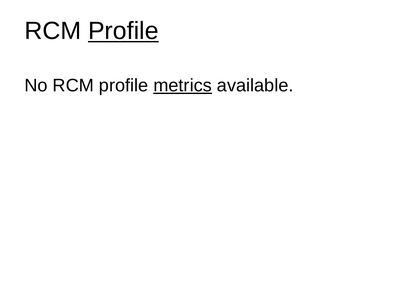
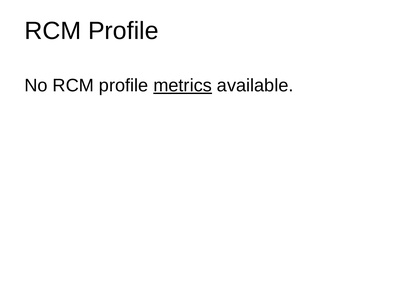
Profile at (123, 31) underline: present -> none
